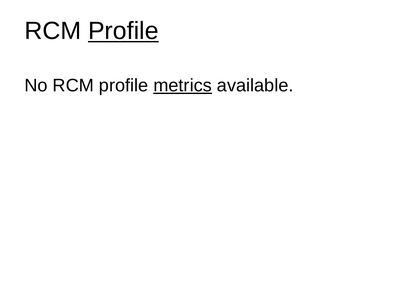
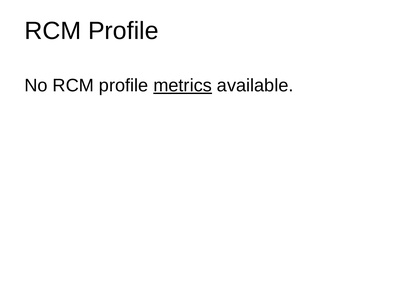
Profile at (123, 31) underline: present -> none
